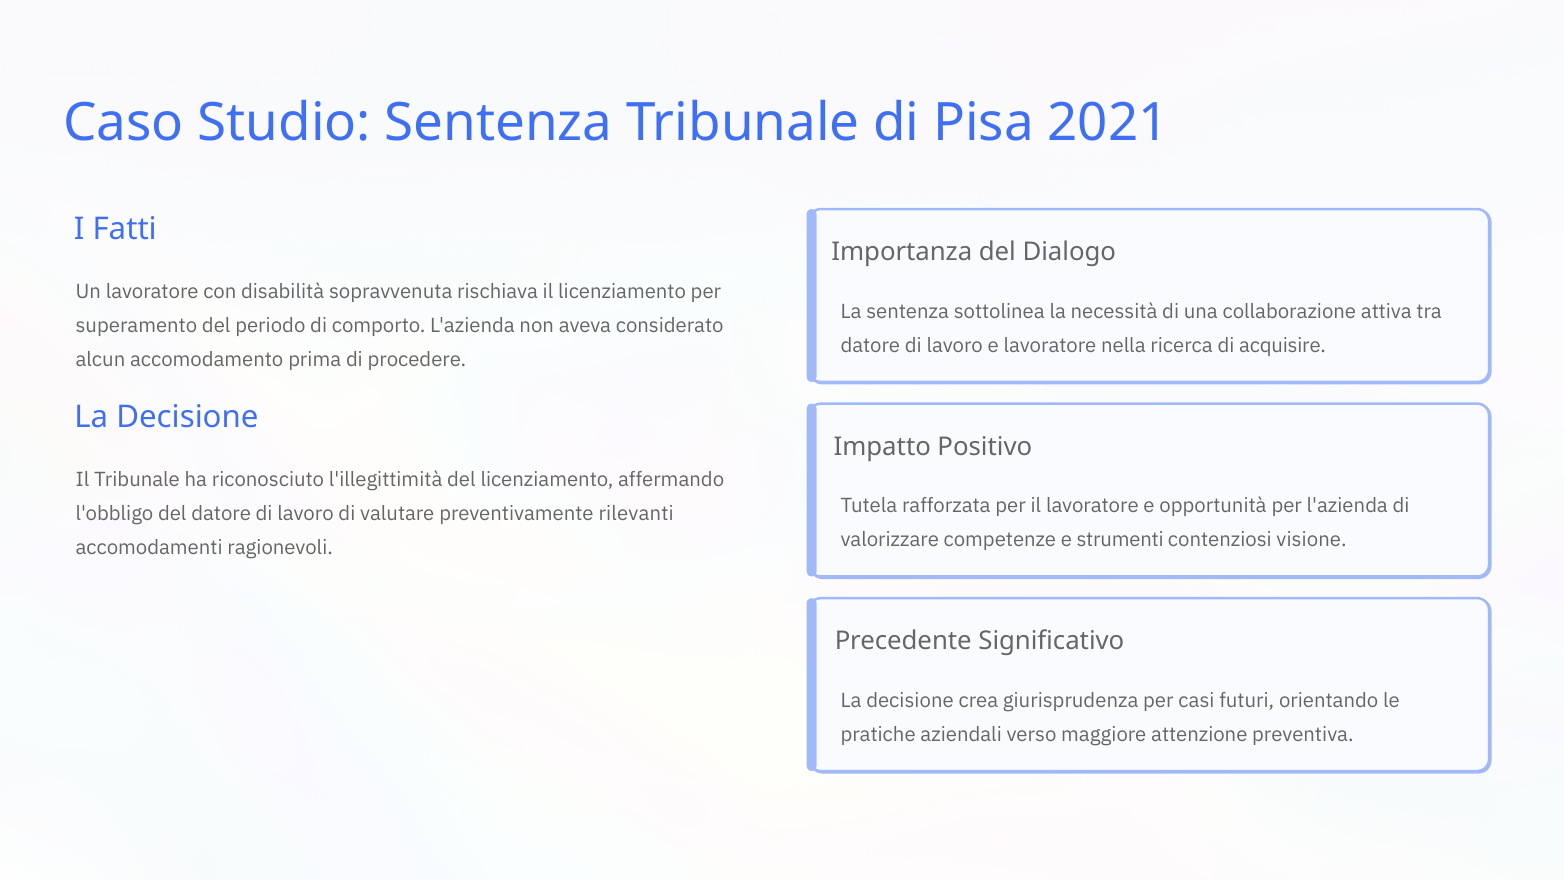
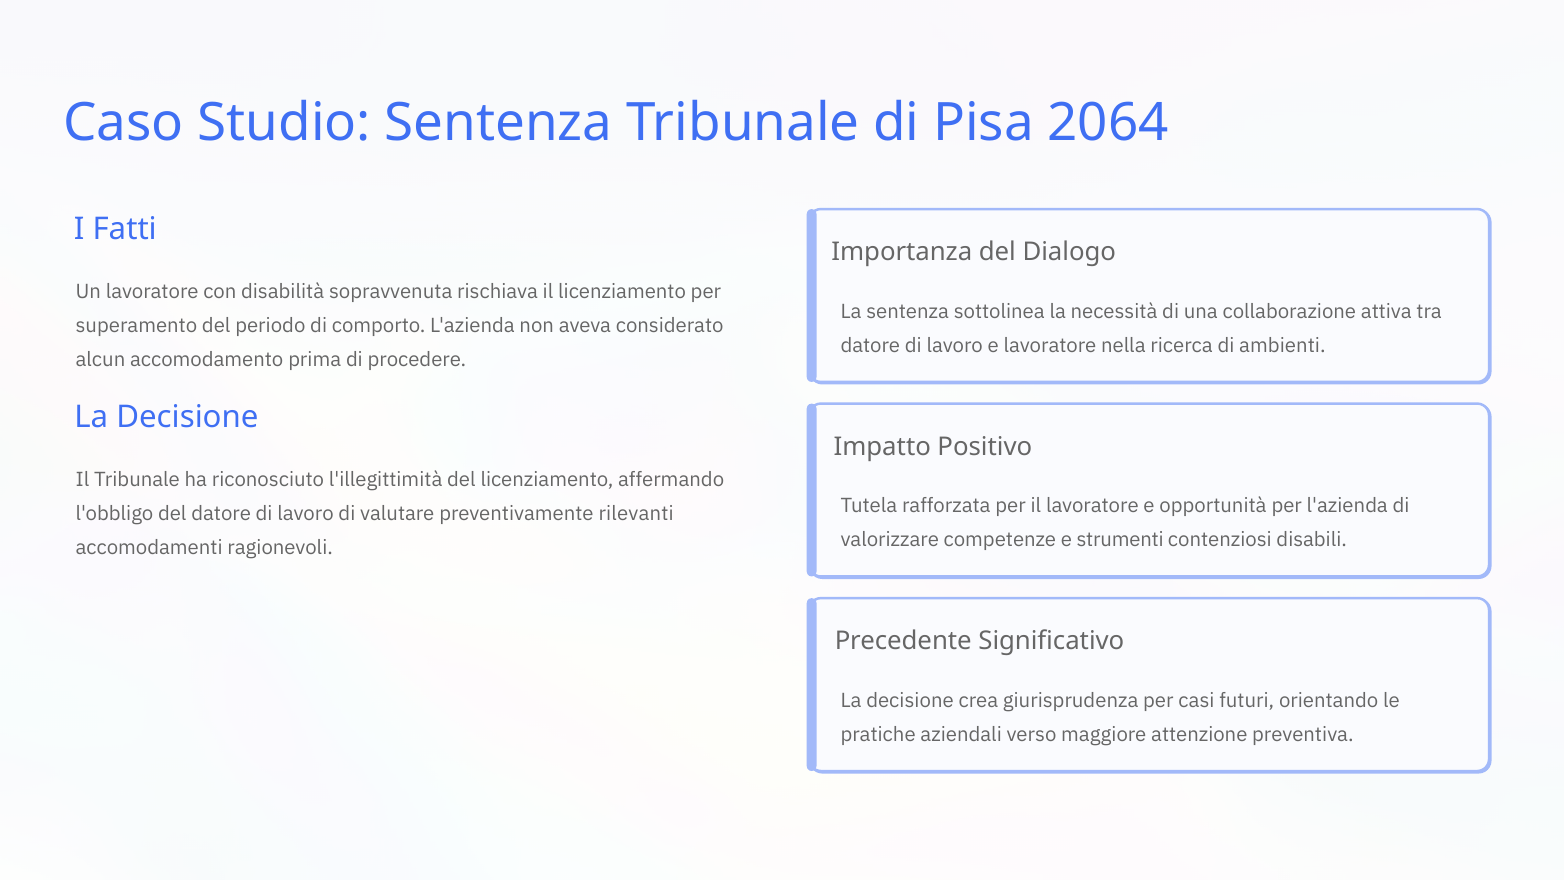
2021: 2021 -> 2064
acquisire: acquisire -> ambienti
visione: visione -> disabili
